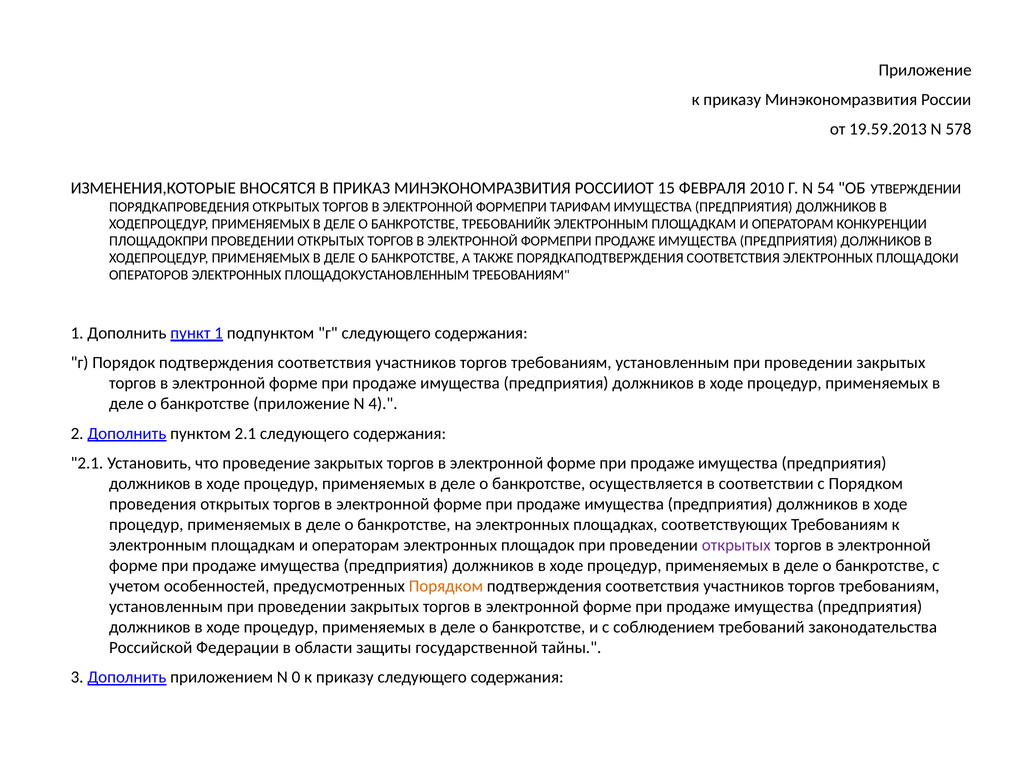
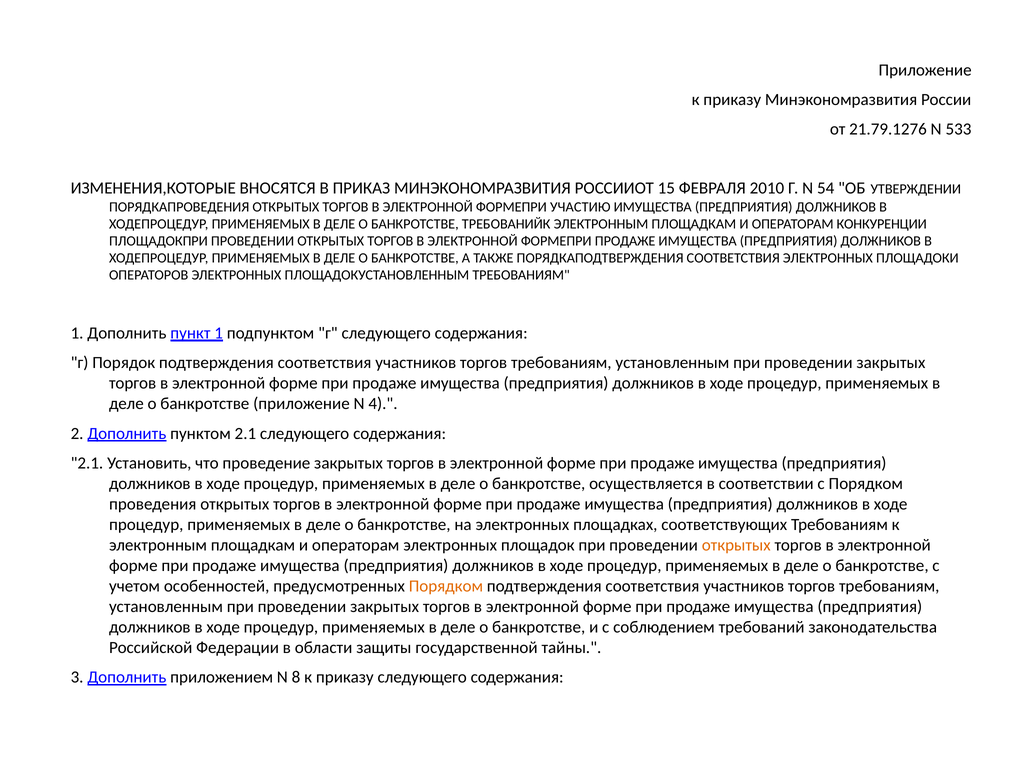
19.59.2013: 19.59.2013 -> 21.79.1276
578: 578 -> 533
ТАРИФАМ: ТАРИФАМ -> УЧАСТИЮ
открытых at (736, 545) colour: purple -> orange
0: 0 -> 8
